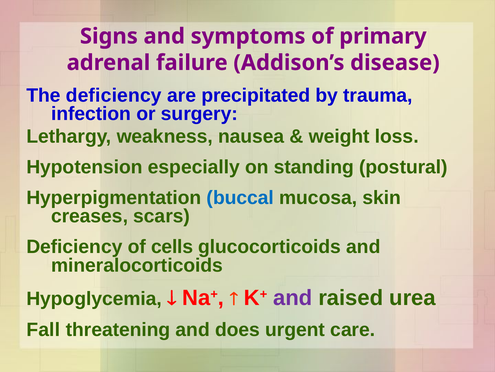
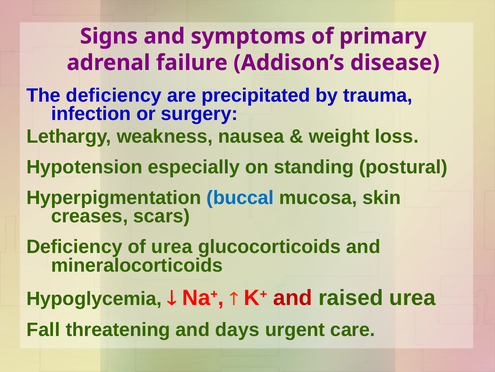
of cells: cells -> urea
and at (293, 297) colour: purple -> red
does: does -> days
